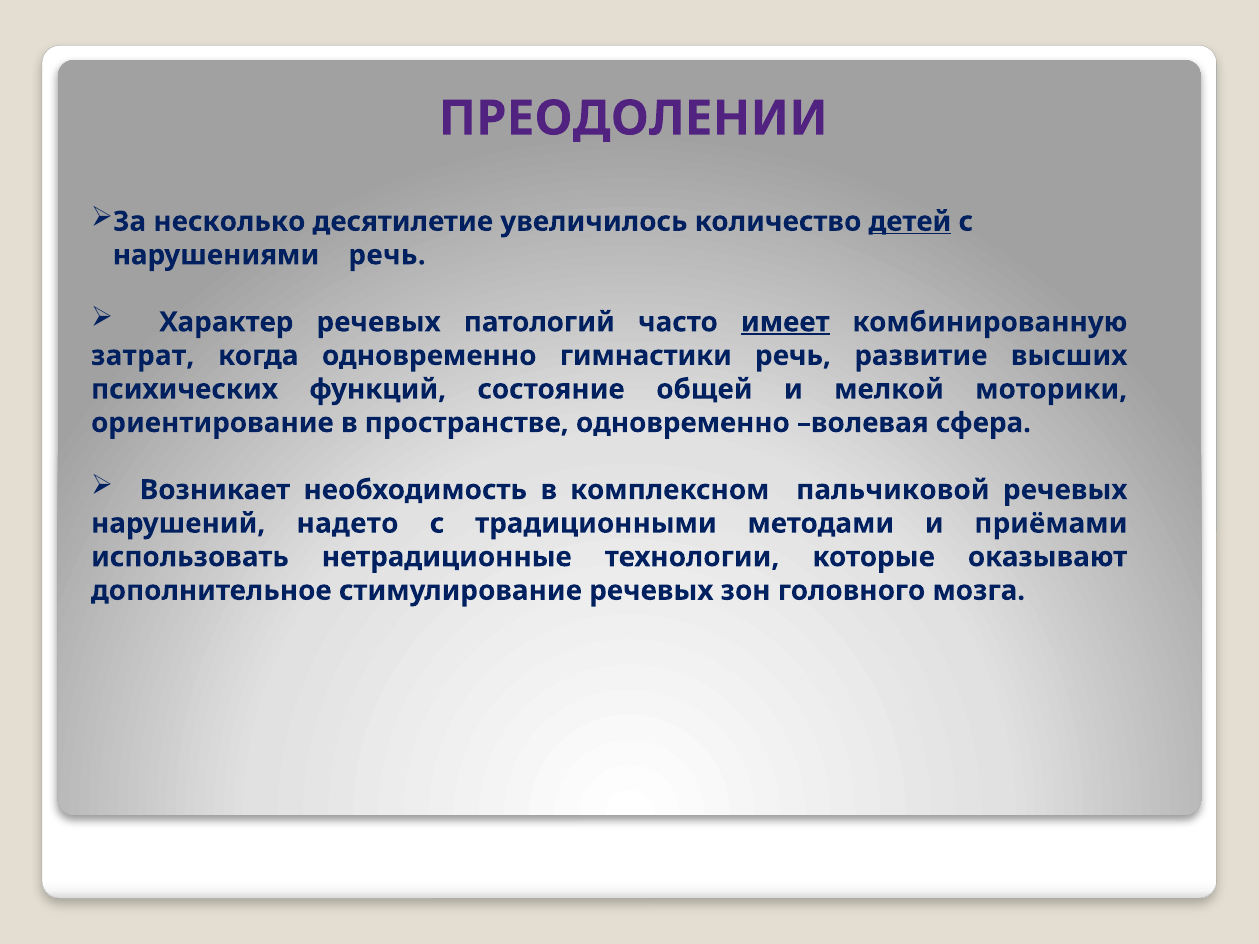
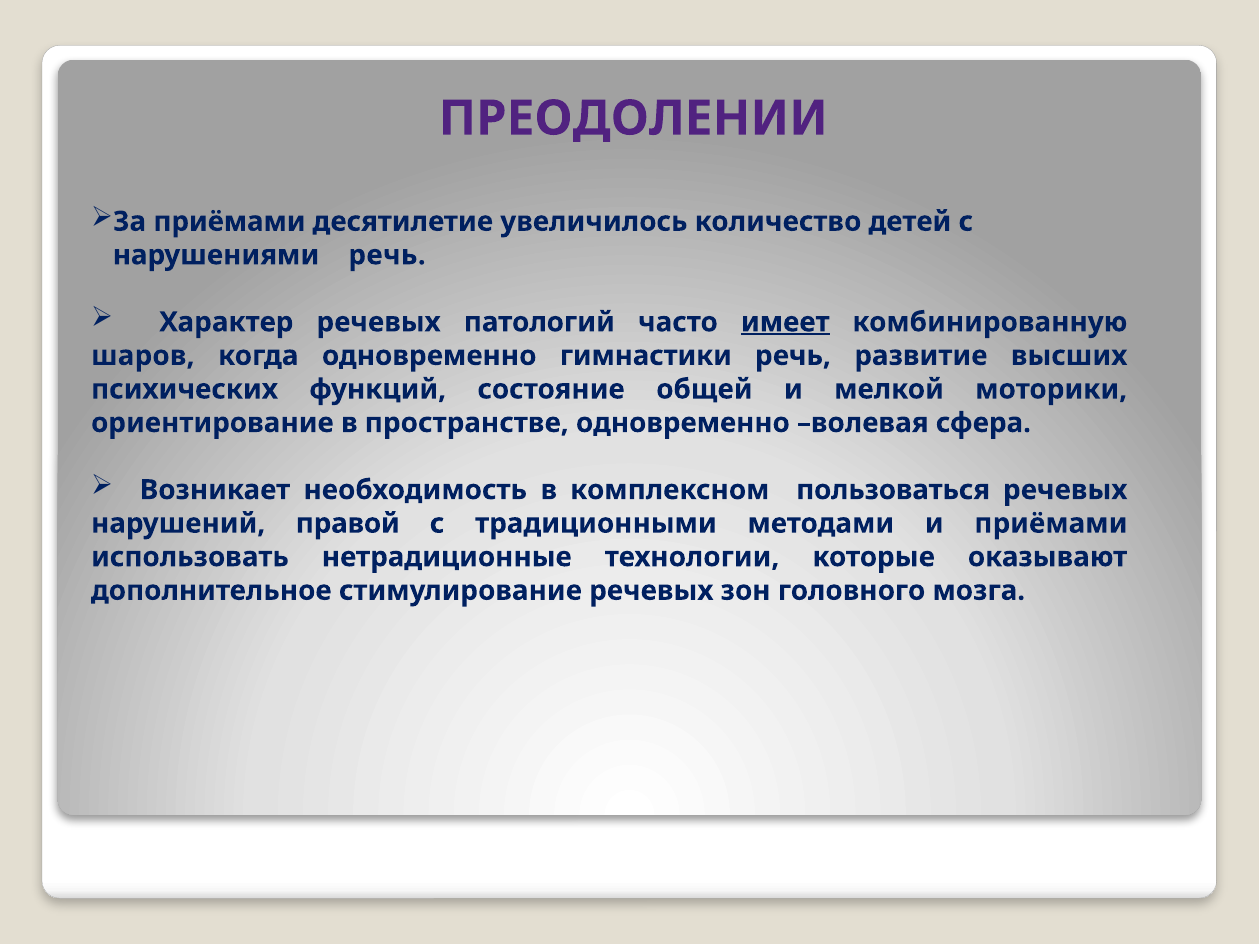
За несколько: несколько -> приёмами
детей underline: present -> none
затрат: затрат -> шаров
пальчиковой: пальчиковой -> пользоваться
надето: надето -> правой
